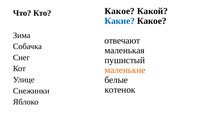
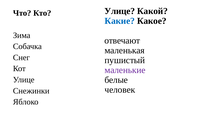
Какое at (120, 11): Какое -> Улице
маленькие colour: orange -> purple
котенок: котенок -> человек
